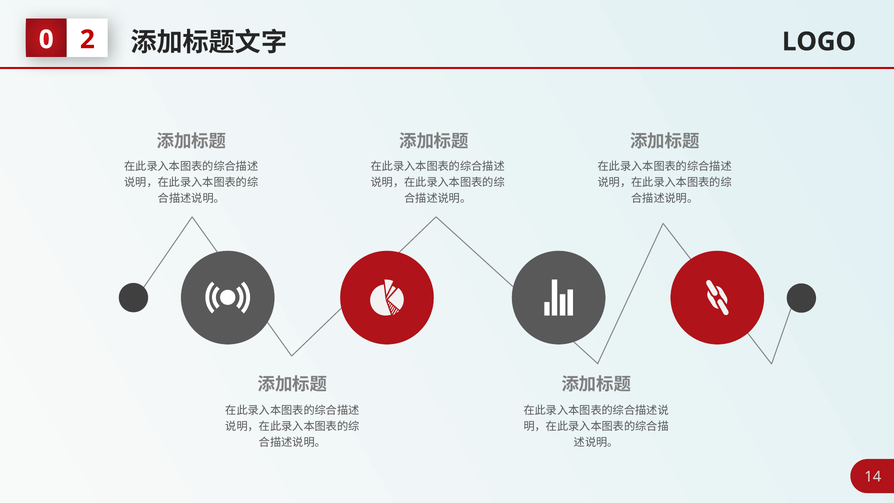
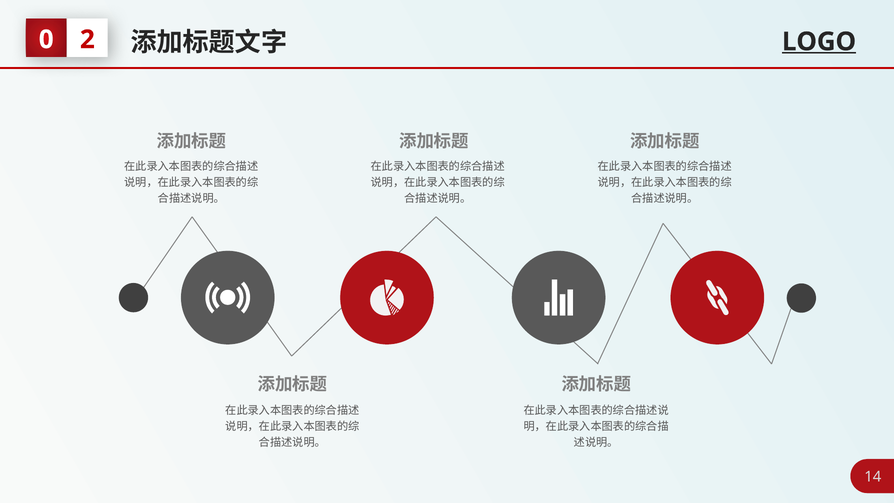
LOGO underline: none -> present
